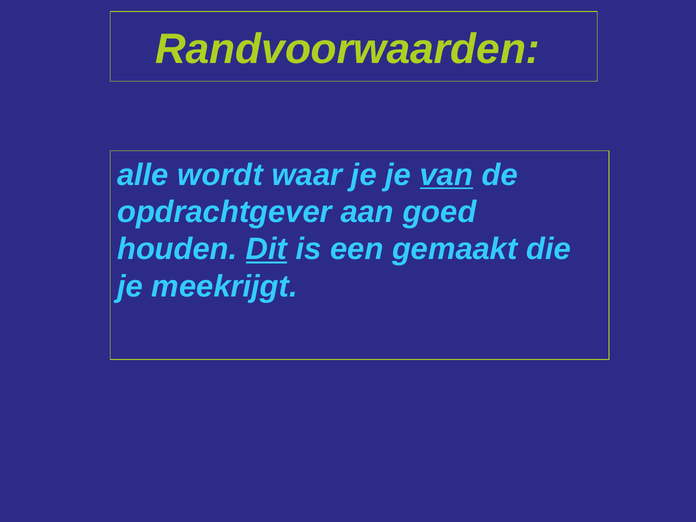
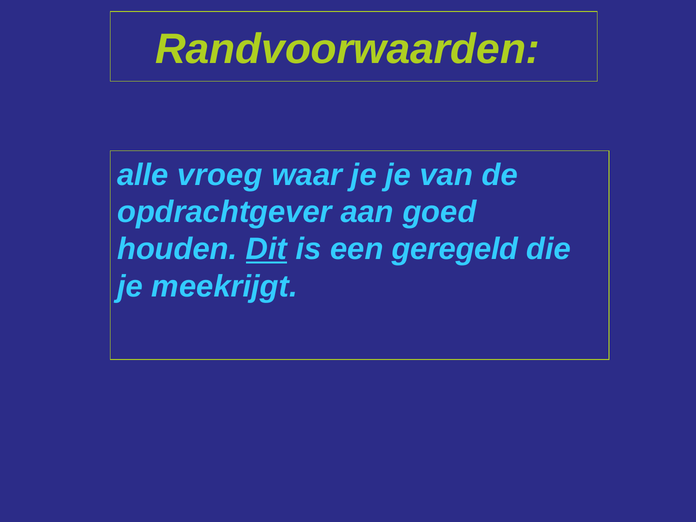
wordt: wordt -> vroeg
van underline: present -> none
gemaakt: gemaakt -> geregeld
